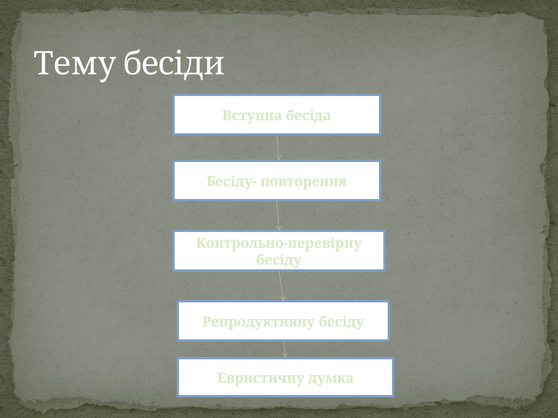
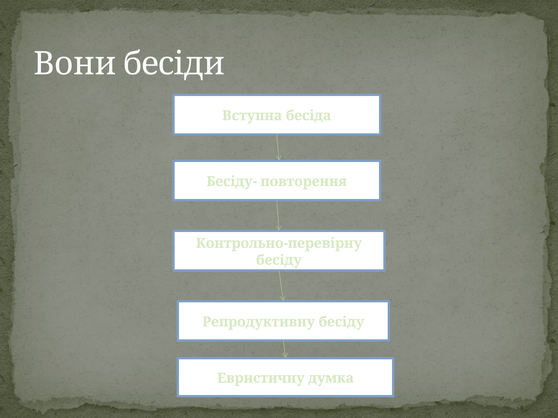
Тему: Тему -> Вони
